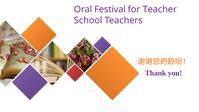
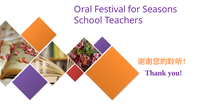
Teacher: Teacher -> Seasons
